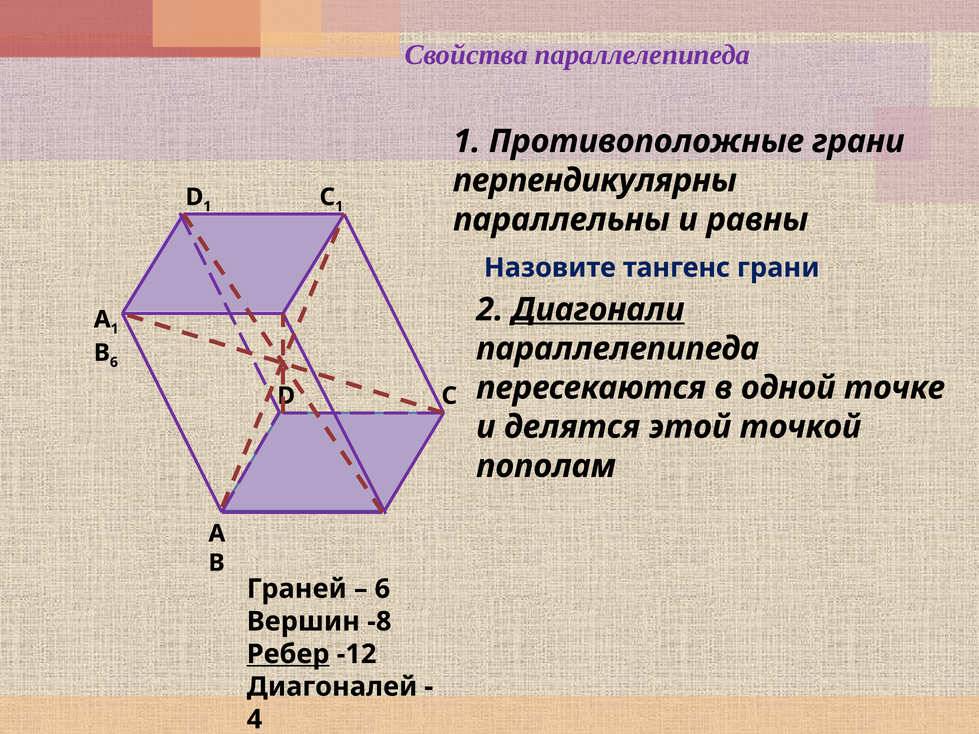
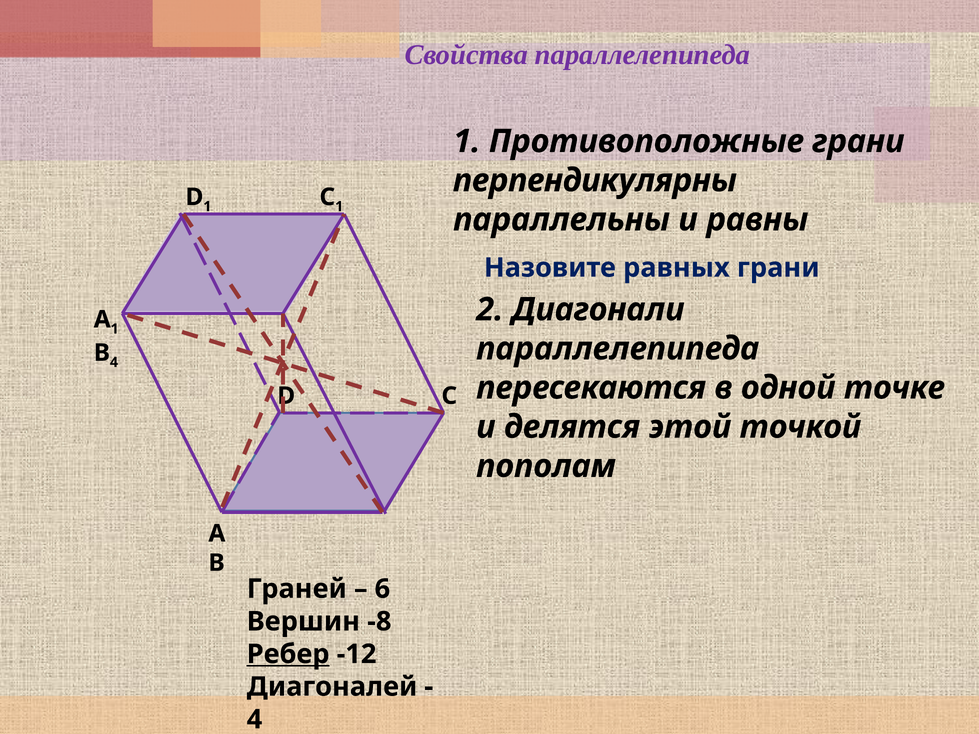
тангенс: тангенс -> равных
Диагонали underline: present -> none
В 6: 6 -> 4
